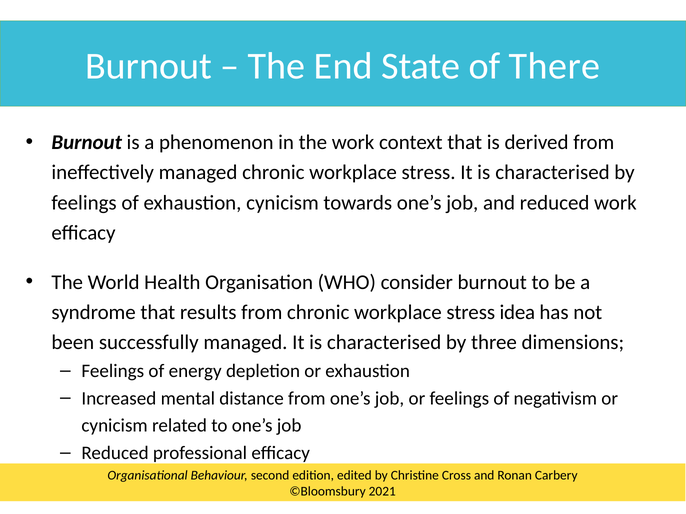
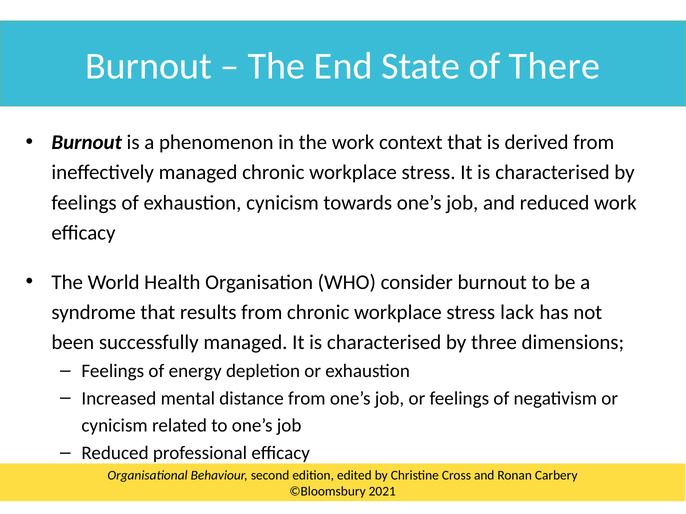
idea: idea -> lack
